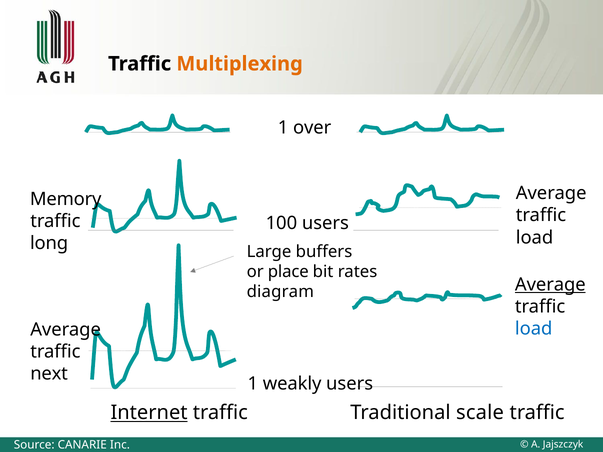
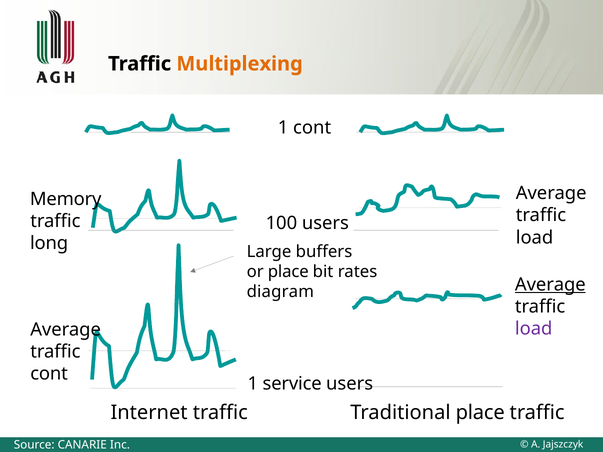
1 over: over -> cont
load at (534, 329) colour: blue -> purple
next at (49, 374): next -> cont
weakly: weakly -> service
Internet underline: present -> none
Traditional scale: scale -> place
